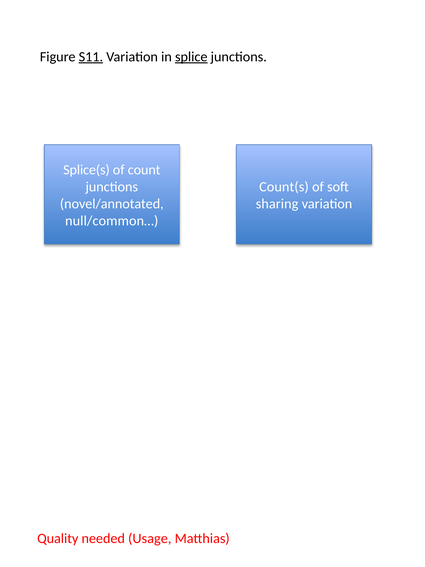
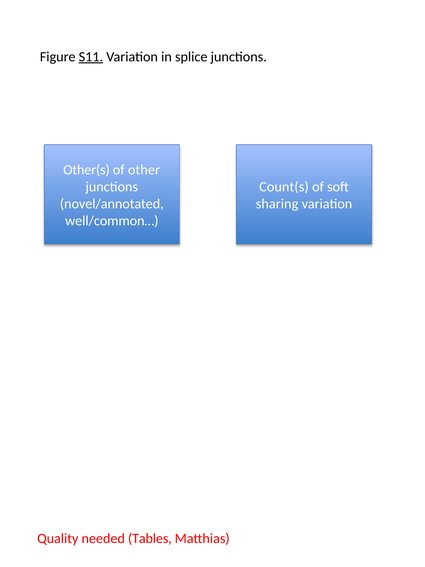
splice underline: present -> none
Splice(s: Splice(s -> Other(s
count: count -> other
null/common…: null/common… -> well/common…
Usage: Usage -> Tables
